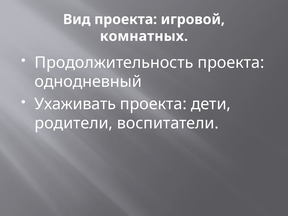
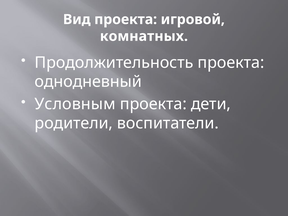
Ухаживать: Ухаживать -> Условным
